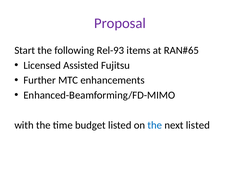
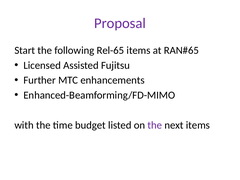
Rel-93: Rel-93 -> Rel-65
the at (155, 125) colour: blue -> purple
next listed: listed -> items
